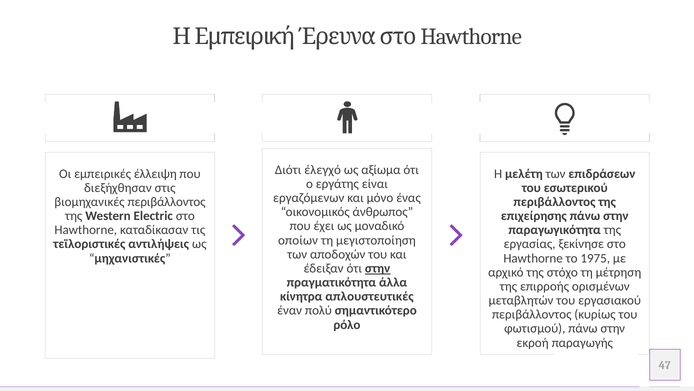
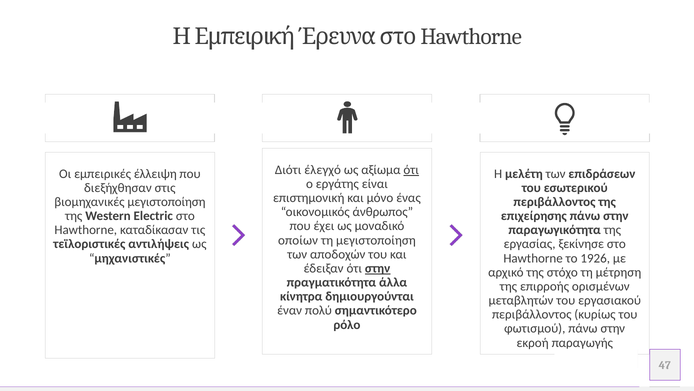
ότι at (411, 170) underline: none -> present
εργαζόμενων: εργαζόμενων -> επιστημονική
βιομηχανικές περιβάλλοντος: περιβάλλοντος -> μεγιστοποίηση
1975: 1975 -> 1926
απλουστευτικές: απλουστευτικές -> δημιουργούνται
